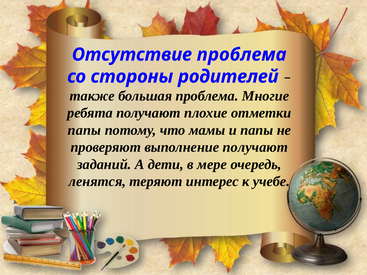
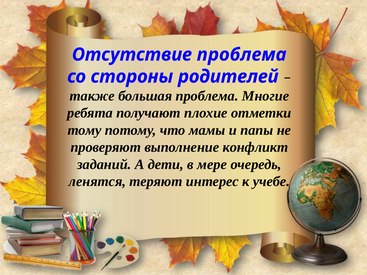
папы at (84, 130): папы -> тому
выполнение получают: получают -> конфликт
